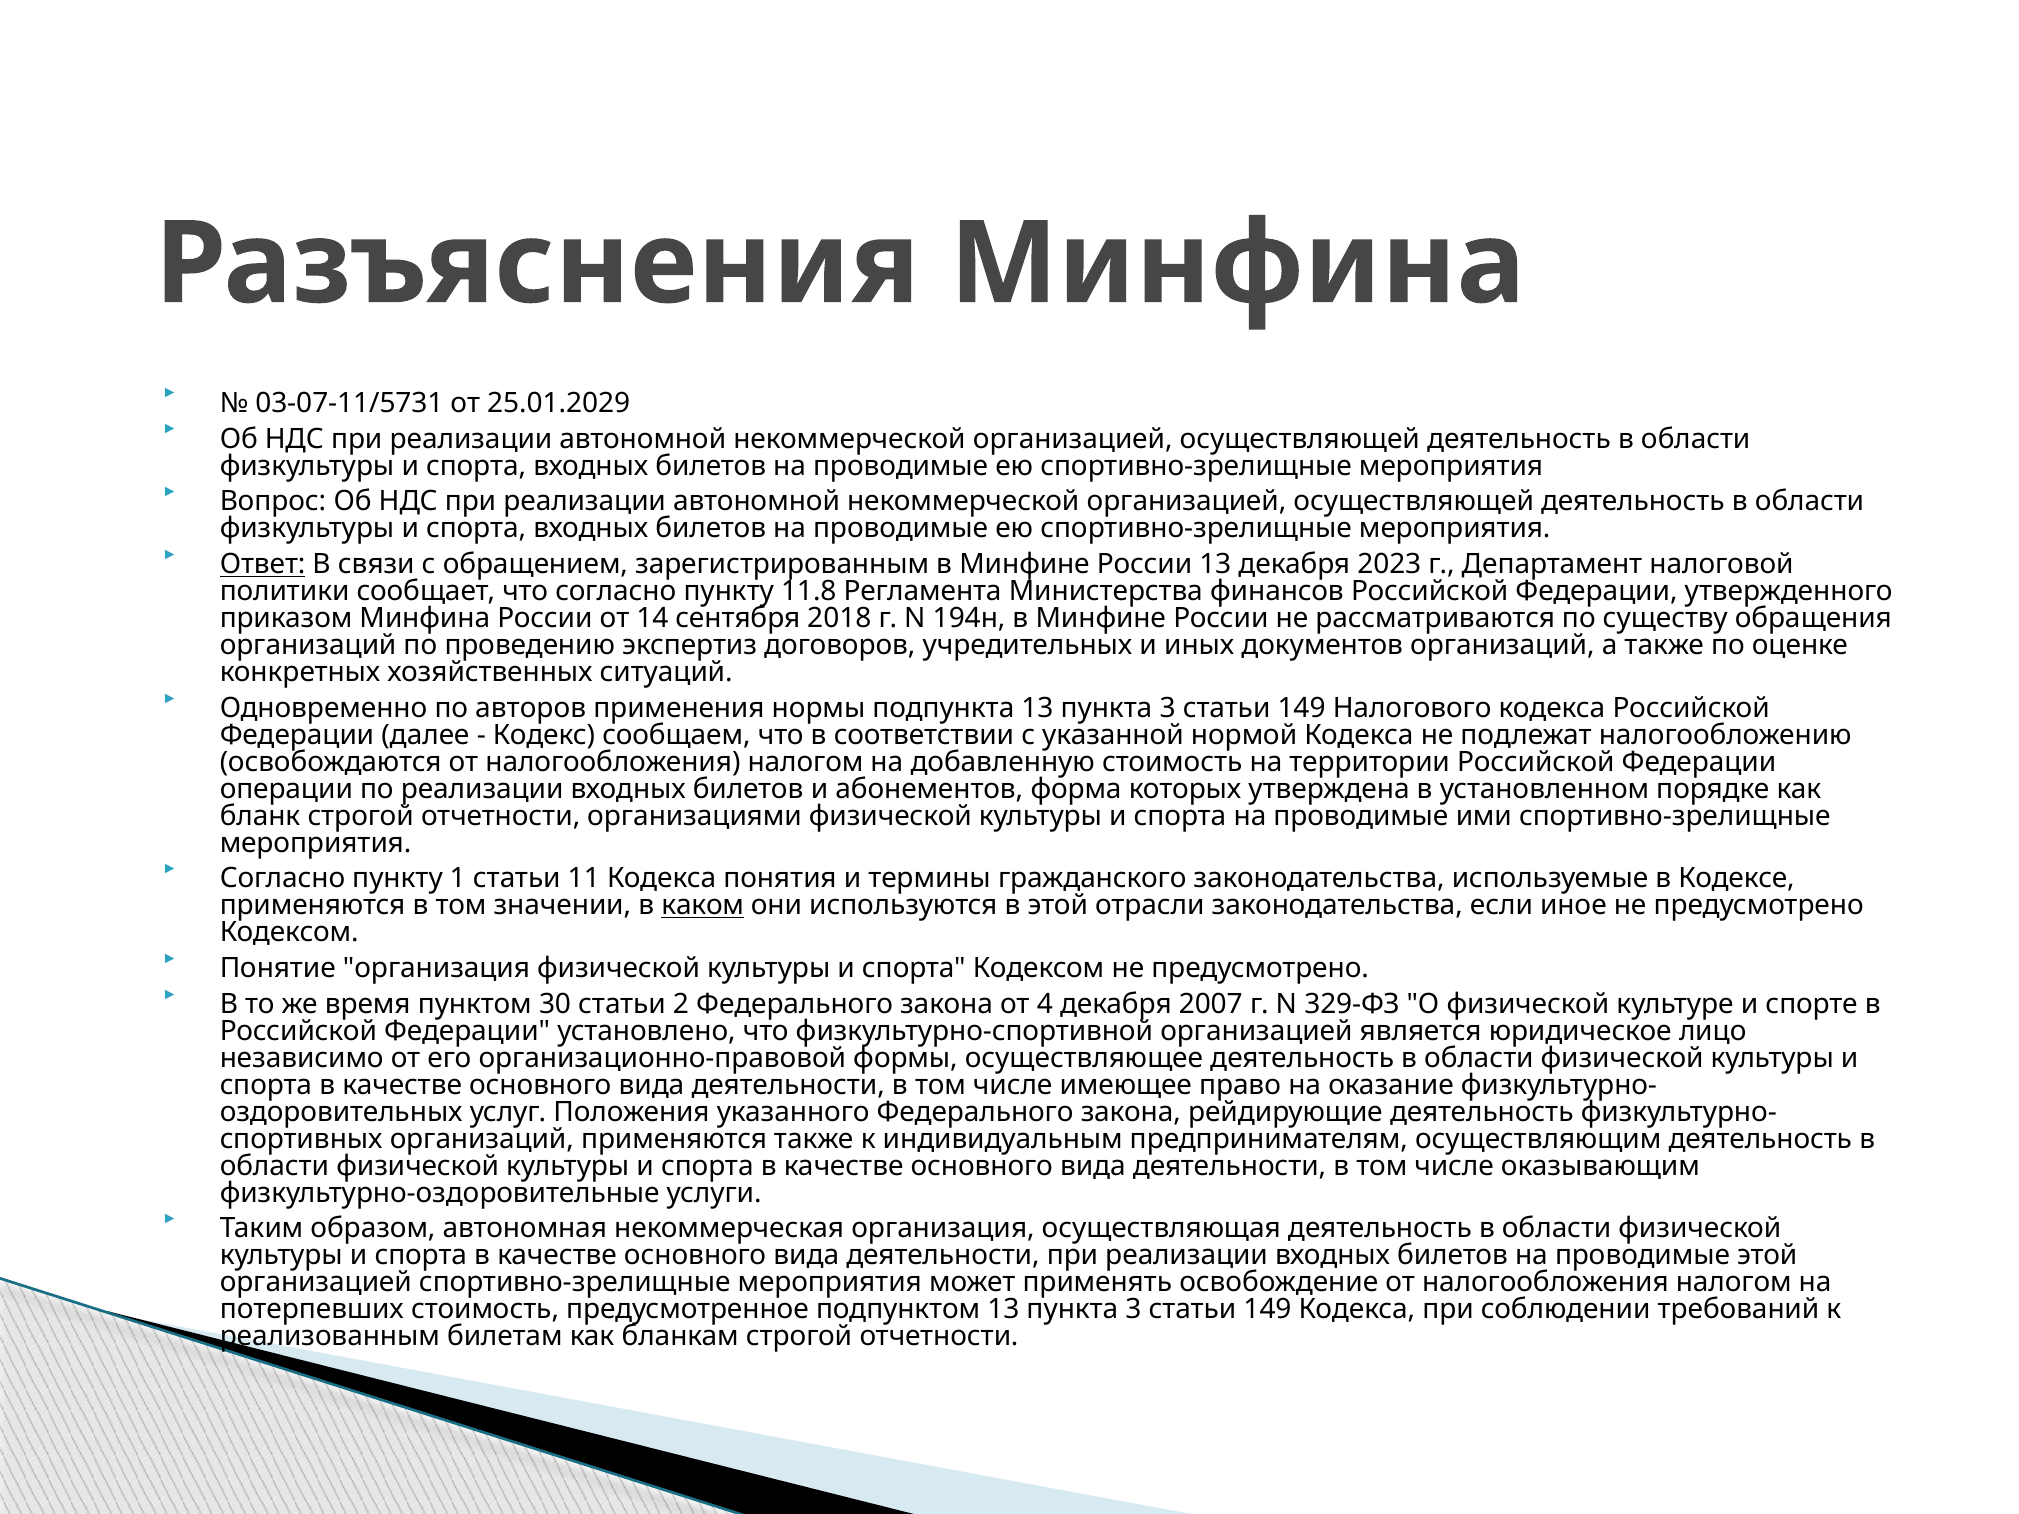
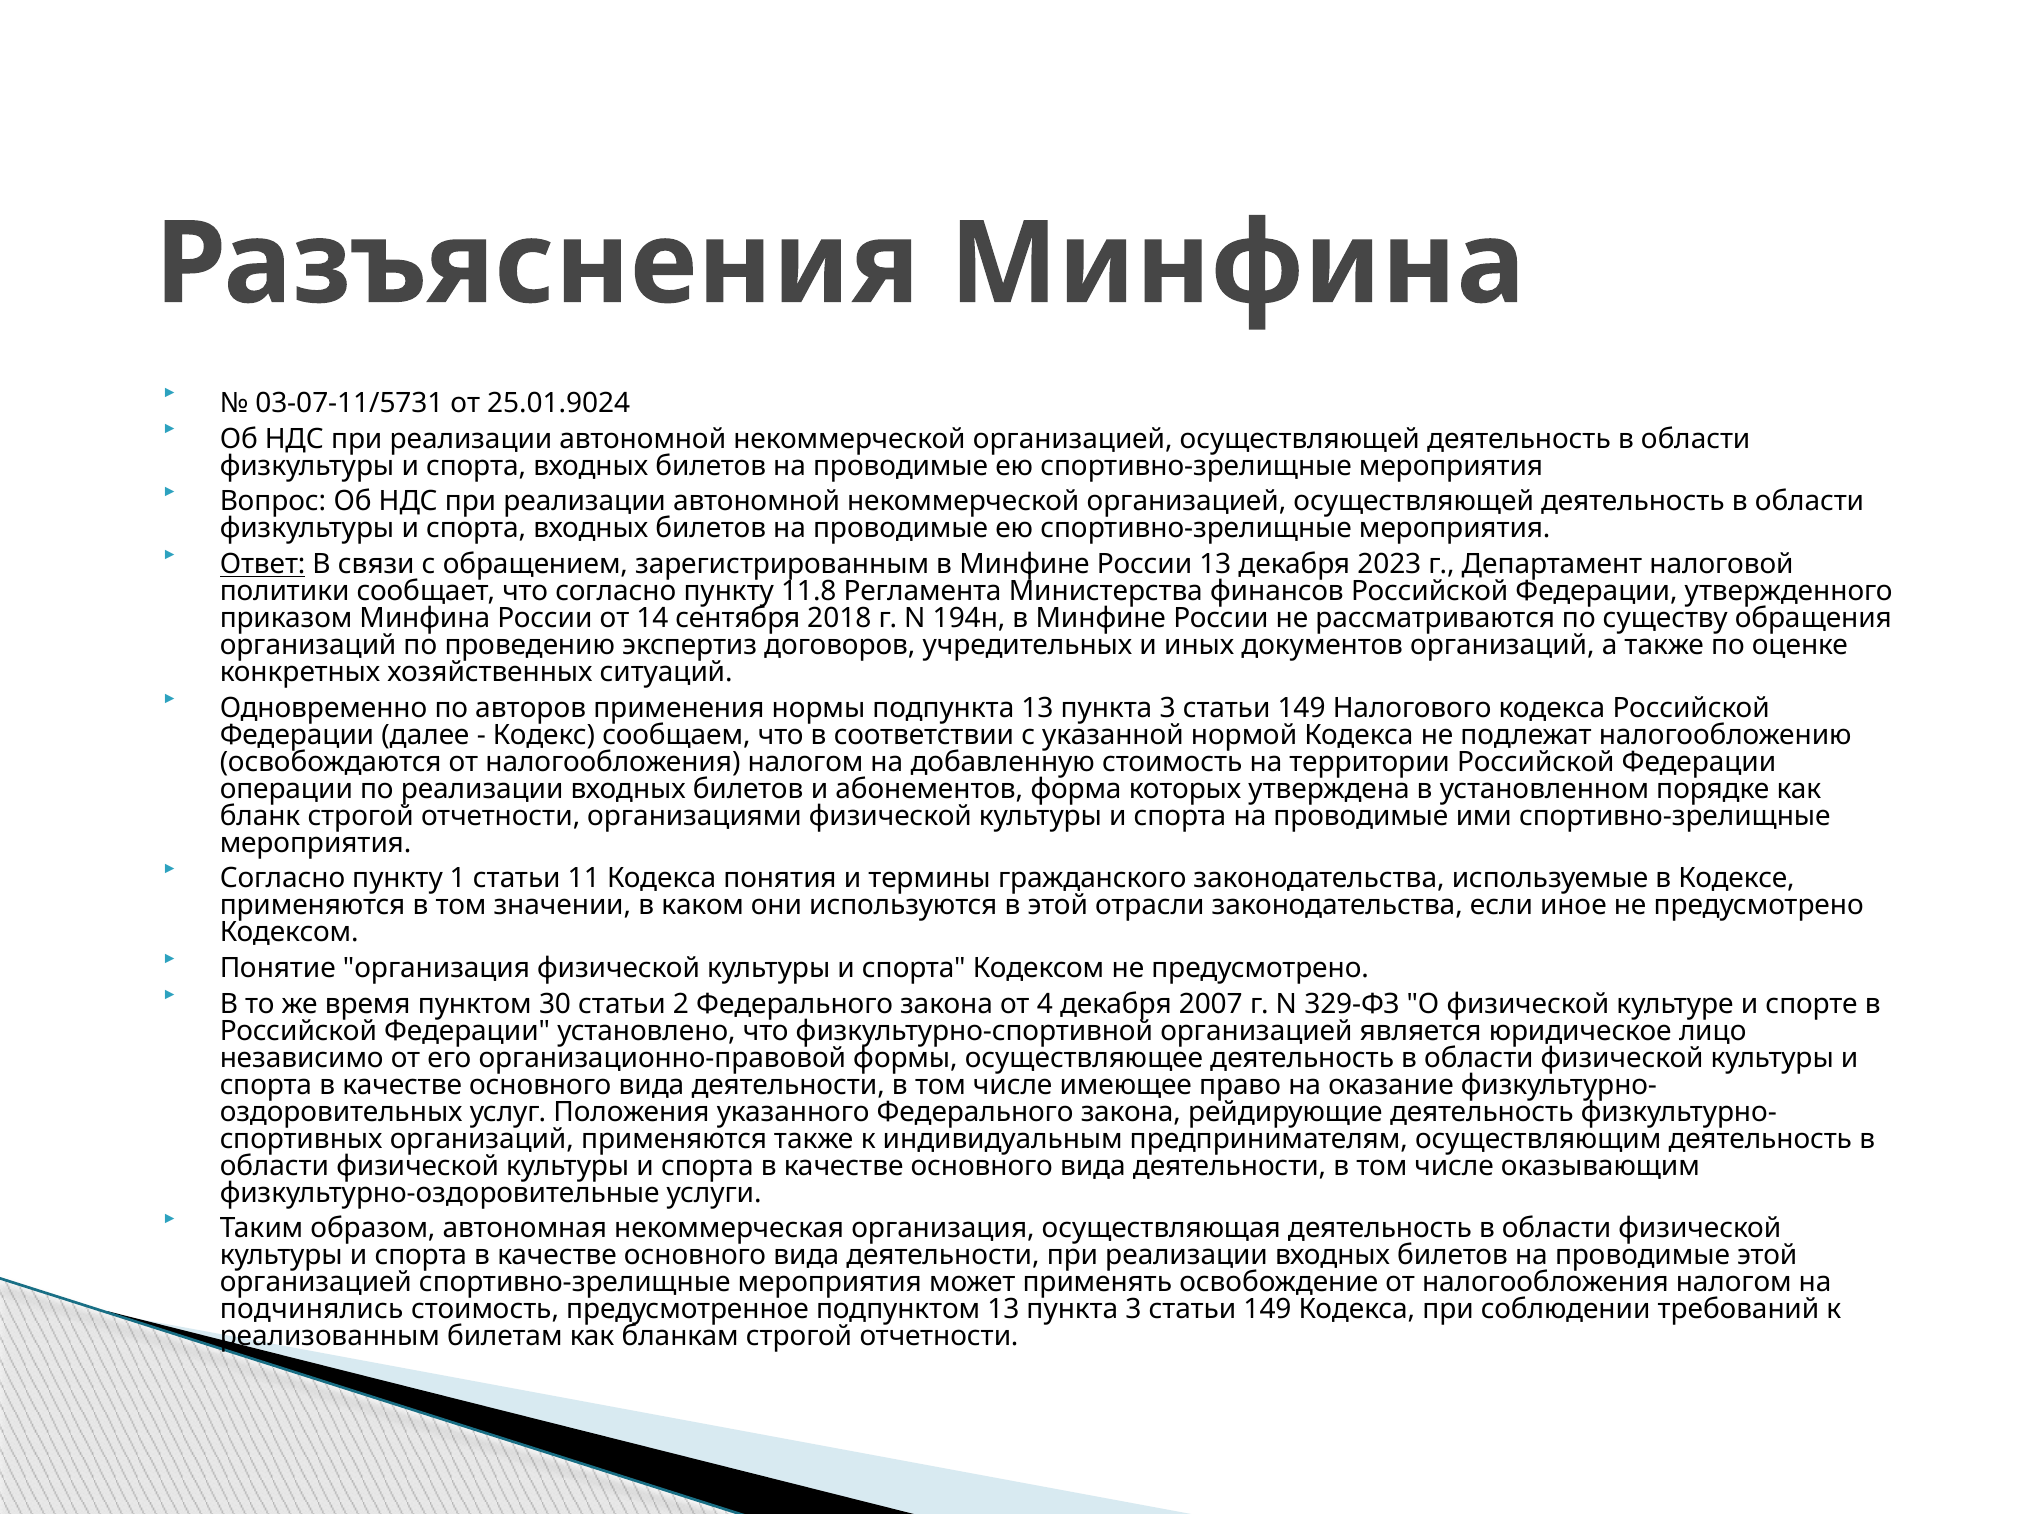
25.01.2029: 25.01.2029 -> 25.01.9024
каком underline: present -> none
потерпевших: потерпевших -> подчинялись
